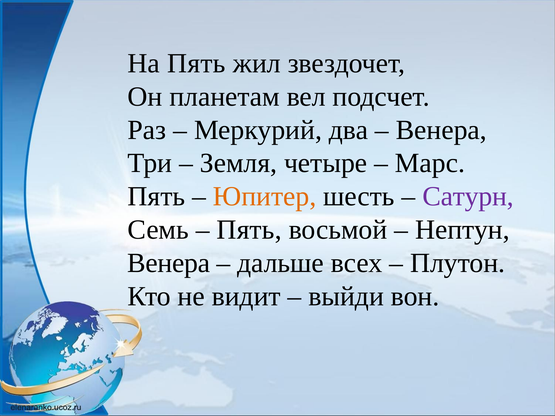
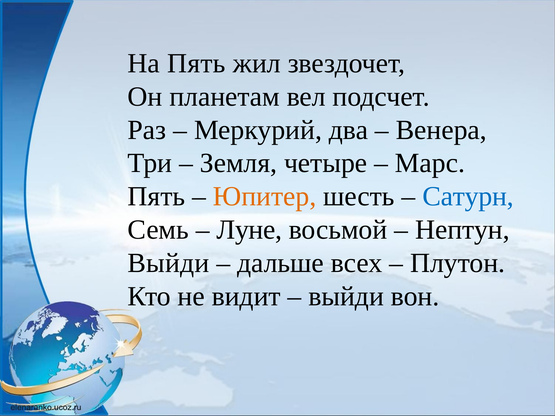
Сатурн colour: purple -> blue
Пять at (249, 230): Пять -> Луне
Венера at (169, 263): Венера -> Выйди
